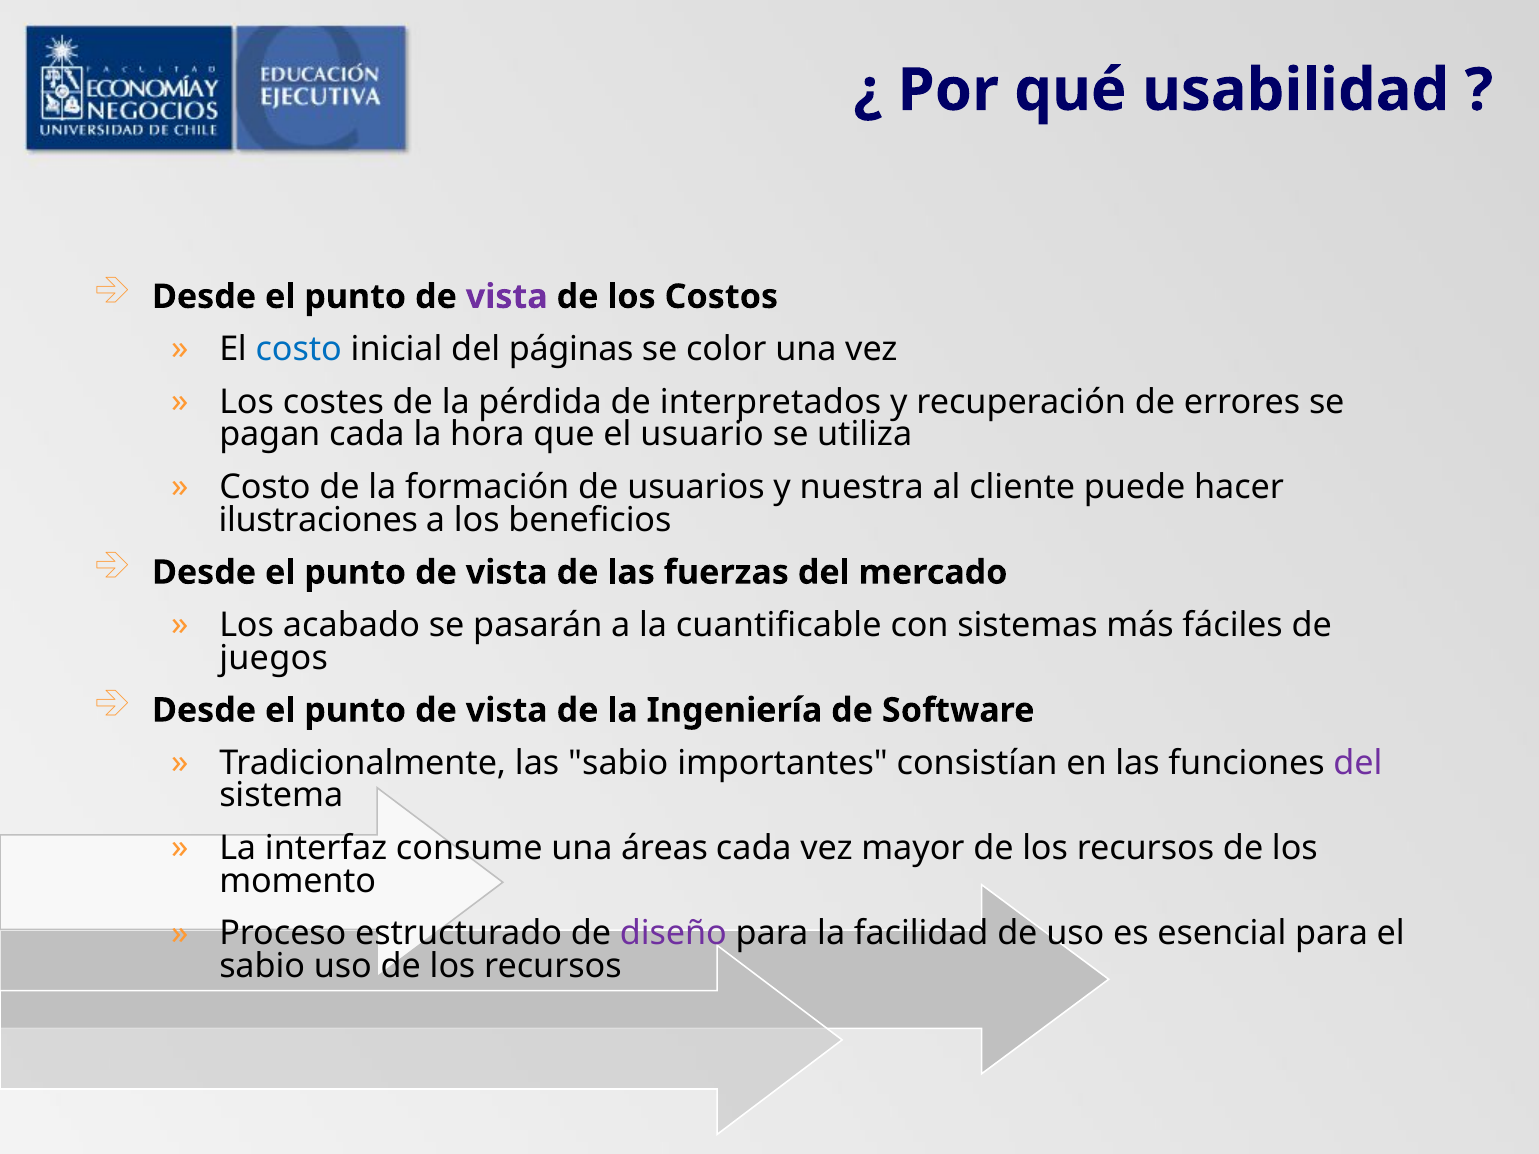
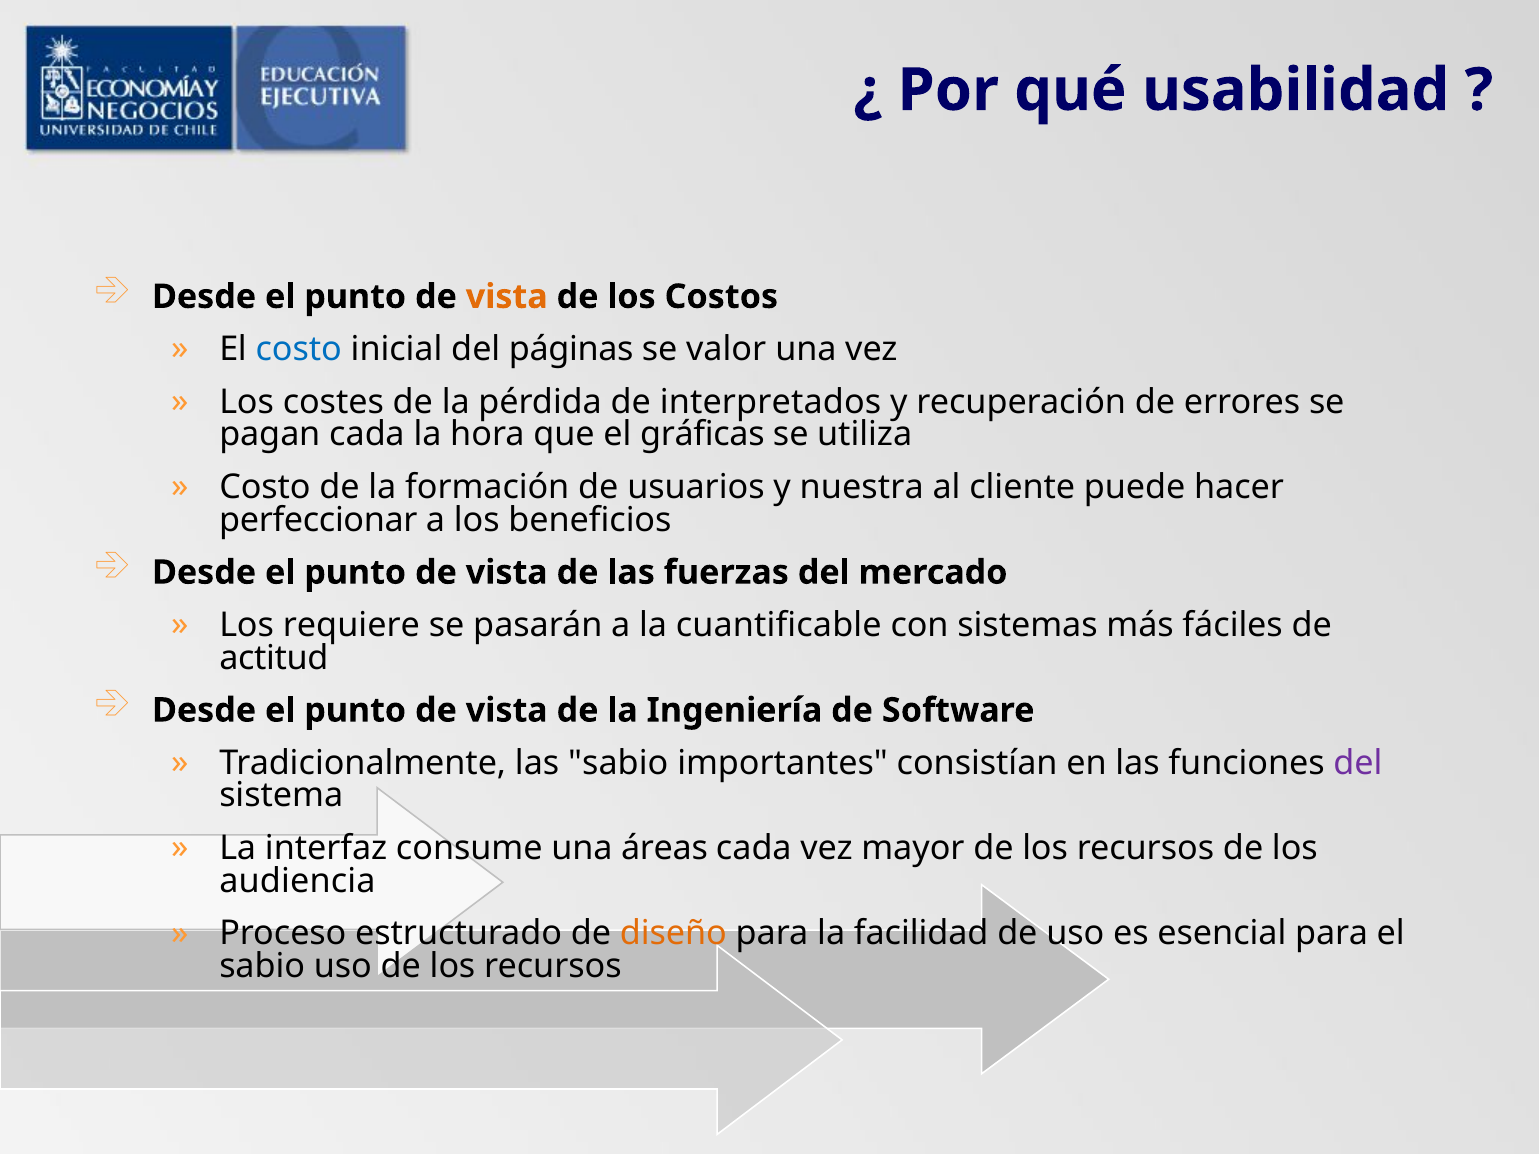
vista at (507, 297) colour: purple -> orange
color: color -> valor
usuario: usuario -> gráficas
ilustraciones: ilustraciones -> perfeccionar
acabado: acabado -> requiere
juegos: juegos -> actitud
momento: momento -> audiencia
diseño colour: purple -> orange
